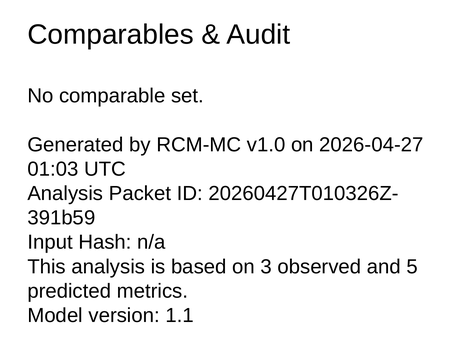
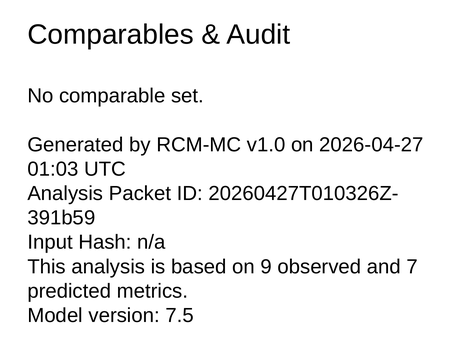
3: 3 -> 9
5: 5 -> 7
1.1: 1.1 -> 7.5
